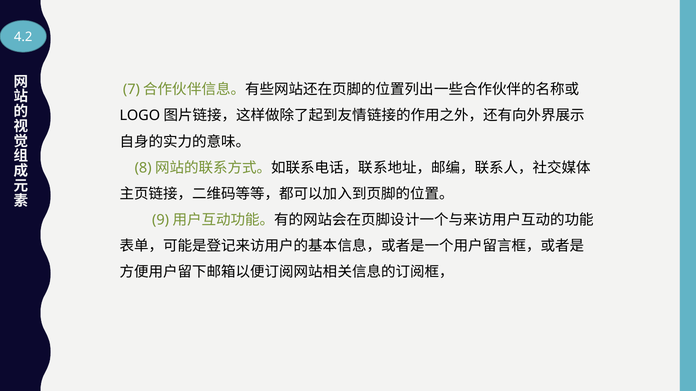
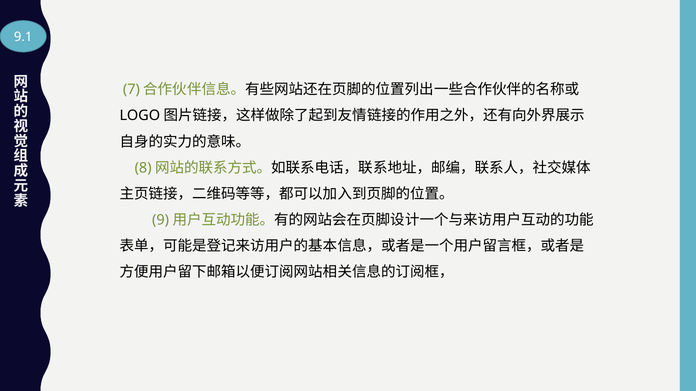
4.2: 4.2 -> 9.1
